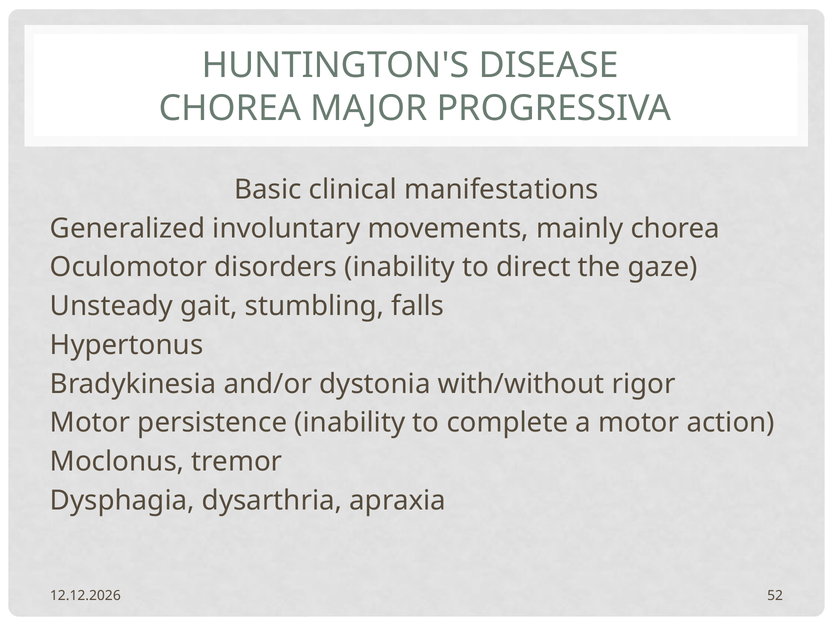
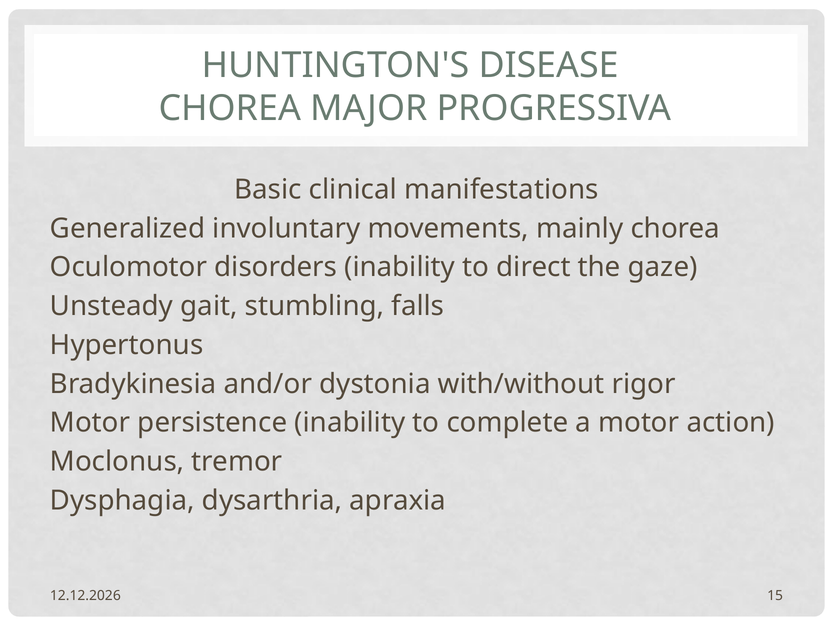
52: 52 -> 15
